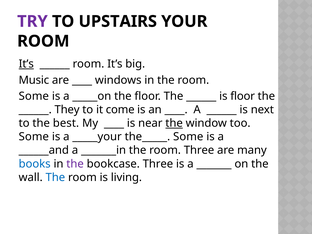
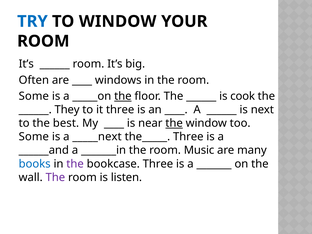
TRY colour: purple -> blue
TO UPSTAIRS: UPSTAIRS -> WINDOW
It’s at (26, 64) underline: present -> none
Music: Music -> Often
the at (123, 96) underline: none -> present
is floor: floor -> cook
it come: come -> three
_____your: _____your -> _____next
the_____ Some: Some -> Three
room Three: Three -> Music
The at (55, 177) colour: blue -> purple
living: living -> listen
